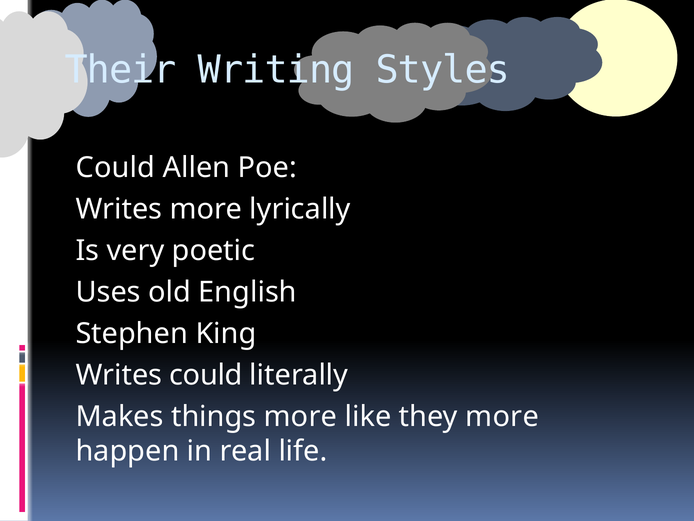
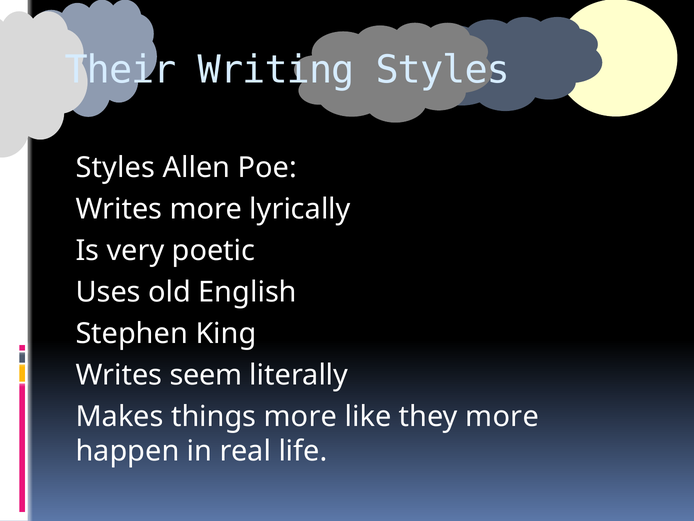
Could at (115, 167): Could -> Styles
Writes could: could -> seem
